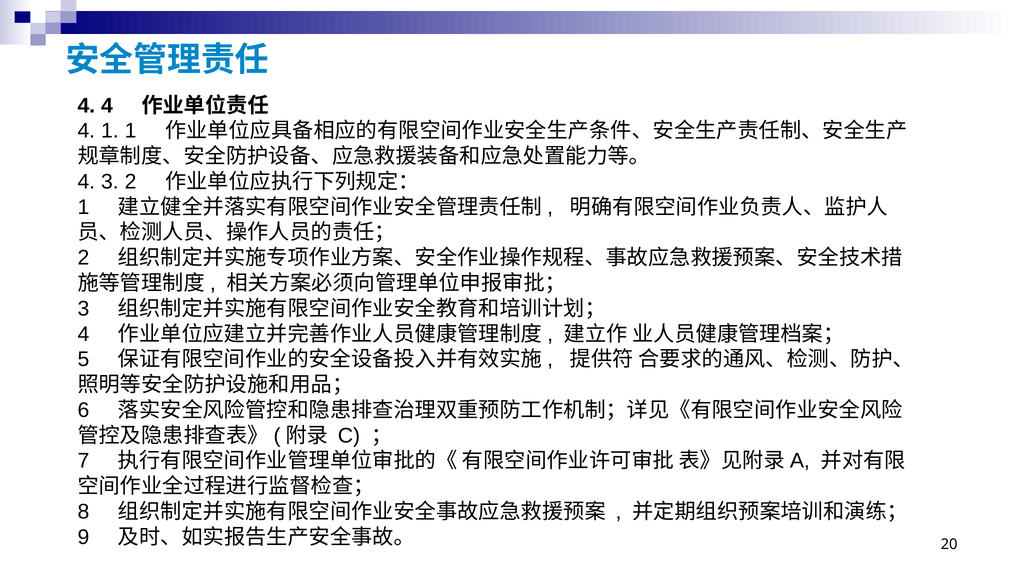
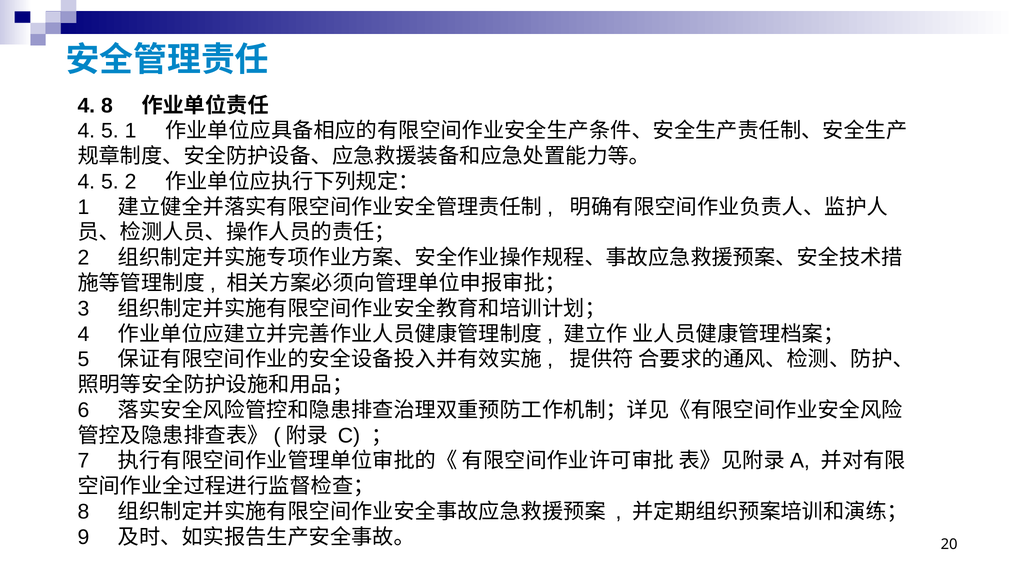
4 4: 4 -> 8
1 at (110, 131): 1 -> 5
3 at (110, 182): 3 -> 5
